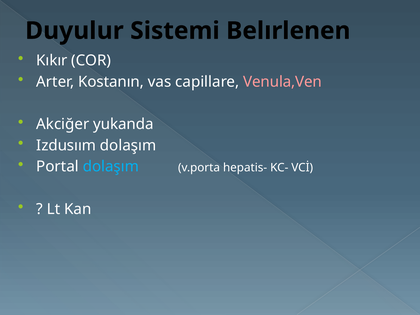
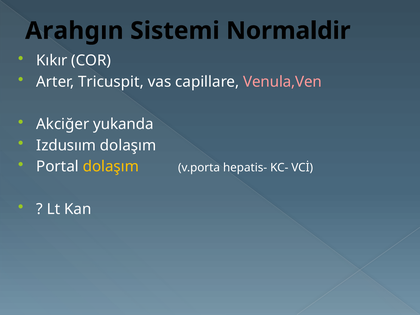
Duyulur: Duyulur -> Arahgın
Belırlenen: Belırlenen -> Normaldir
Kostanın: Kostanın -> Tricuspit
dolaşım at (111, 167) colour: light blue -> yellow
